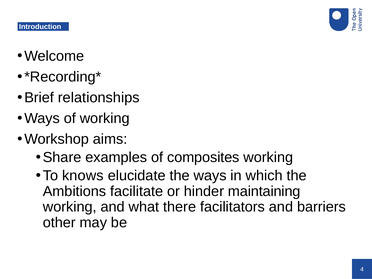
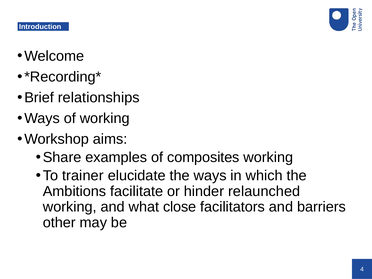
knows: knows -> trainer
maintaining: maintaining -> relaunched
there: there -> close
